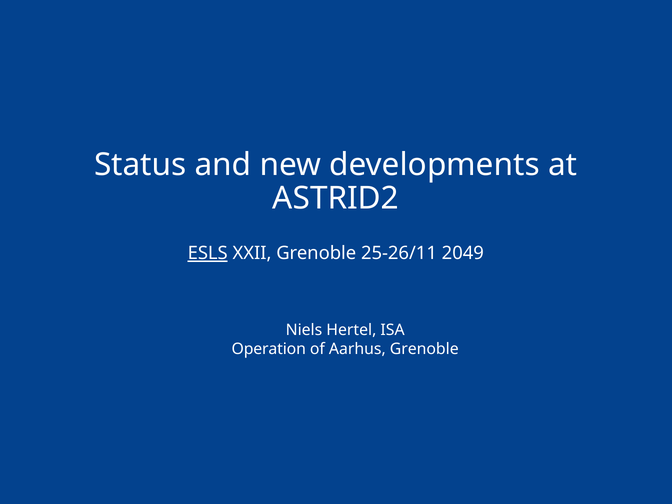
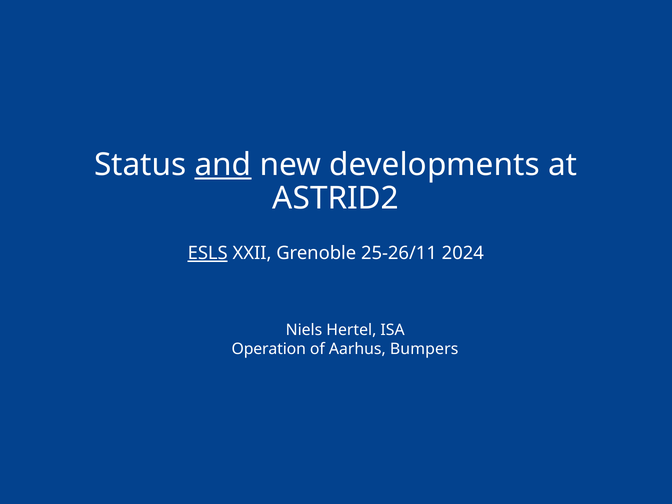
and underline: none -> present
2049: 2049 -> 2024
Aarhus Grenoble: Grenoble -> Bumpers
